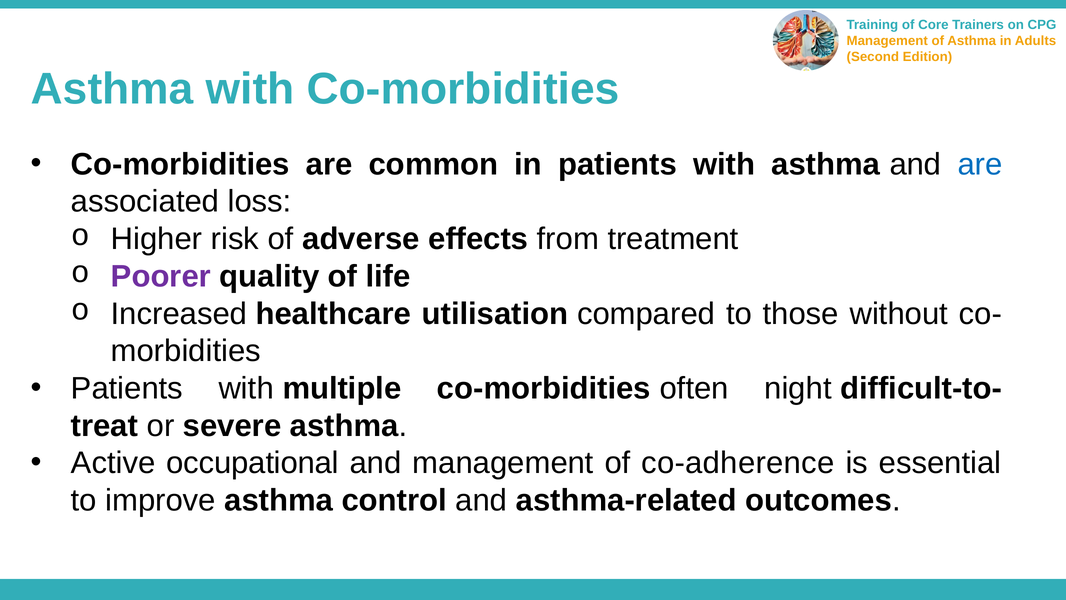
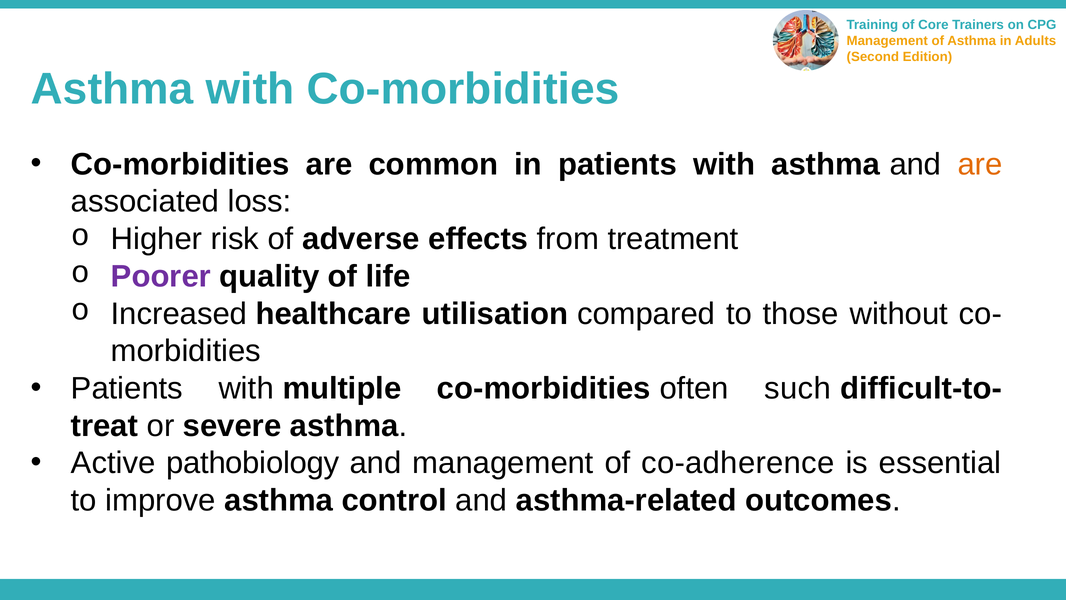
are at (980, 164) colour: blue -> orange
night: night -> such
occupational: occupational -> pathobiology
